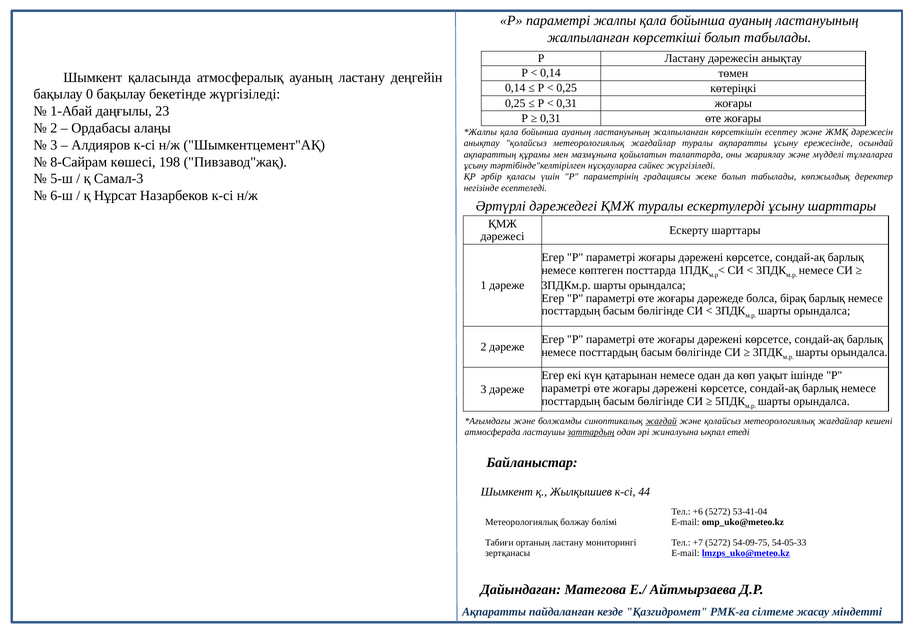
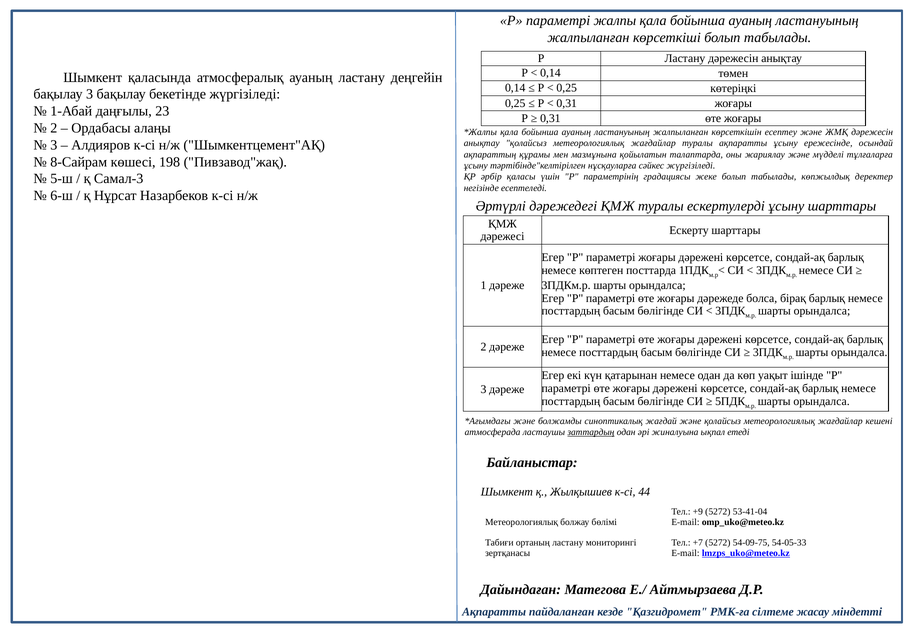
бақылау 0: 0 -> 3
жағдай underline: present -> none
+6: +6 -> +9
